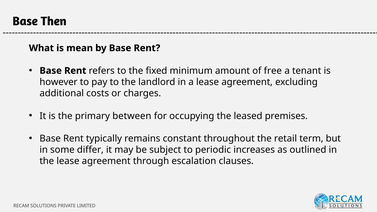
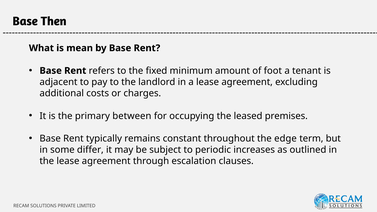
free: free -> foot
however: however -> adjacent
retail: retail -> edge
